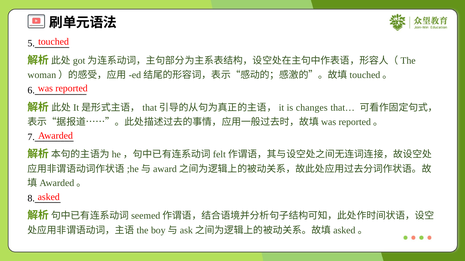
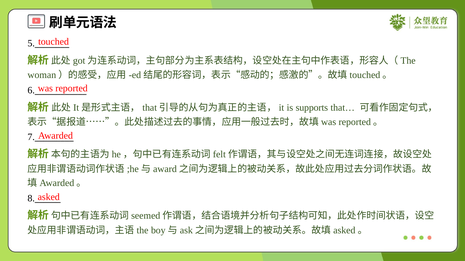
changes: changes -> supports
